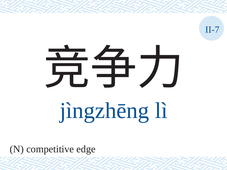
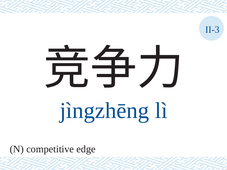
II-7: II-7 -> II-3
